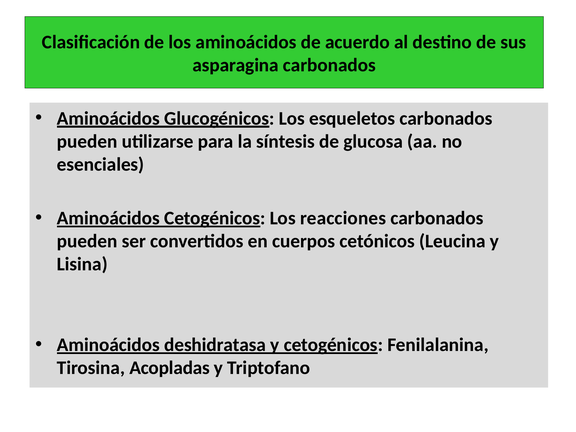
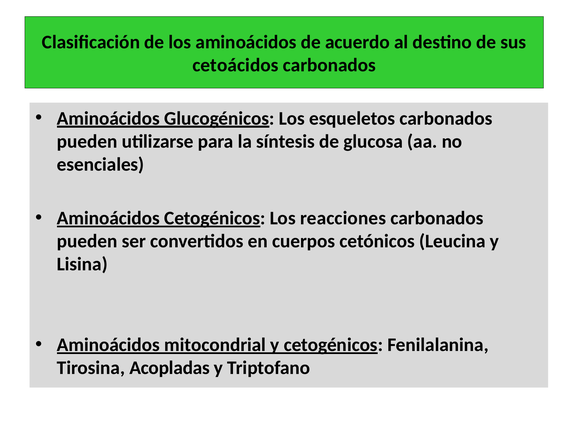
asparagina: asparagina -> cetoácidos
deshidratasa: deshidratasa -> mitocondrial
